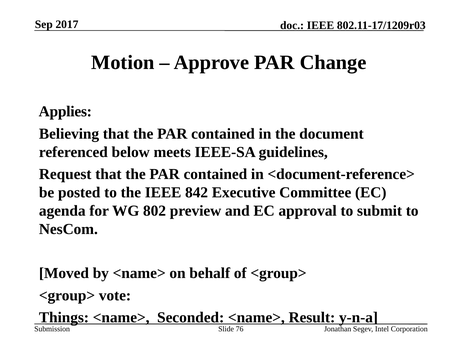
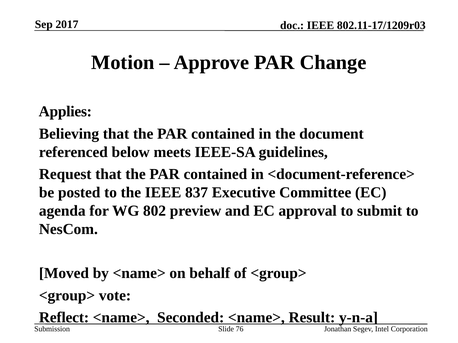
842: 842 -> 837
Things: Things -> Reflect
